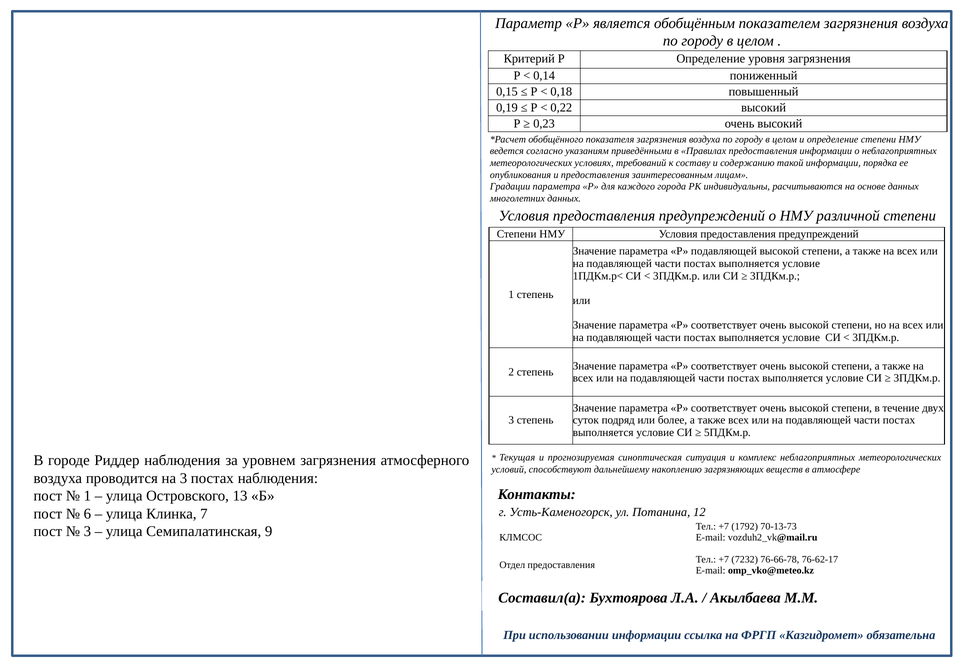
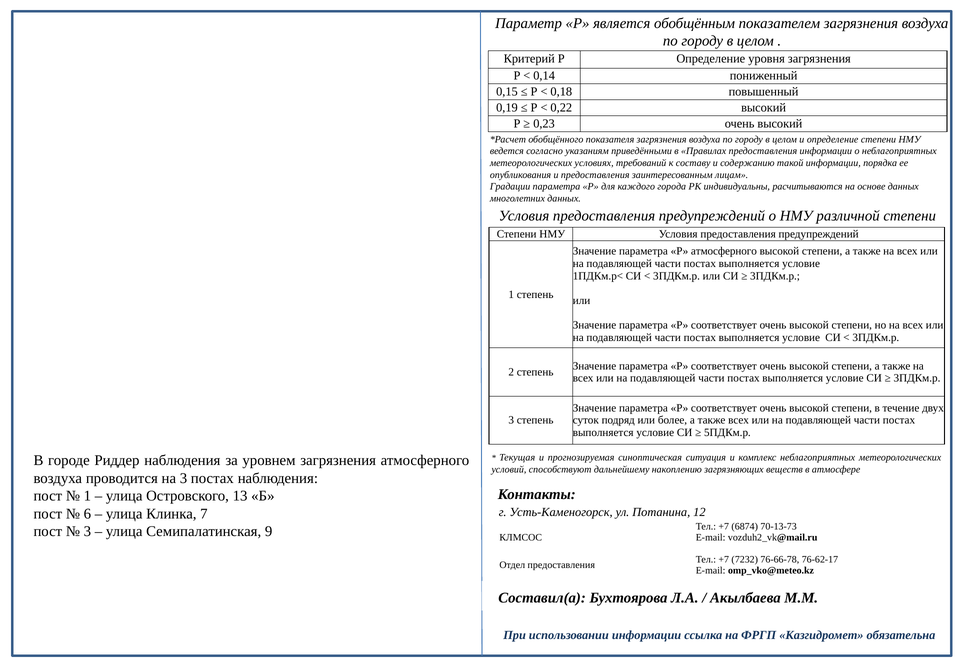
Р подавляющей: подавляющей -> атмосферного
1792: 1792 -> 6874
